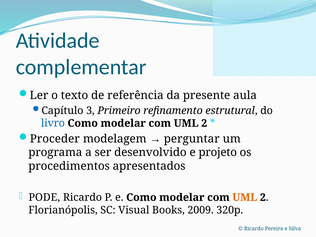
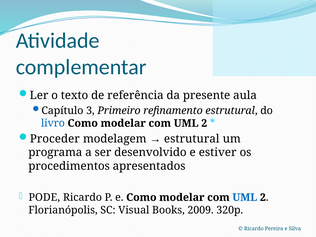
perguntar at (192, 139): perguntar -> estrutural
projeto: projeto -> estiver
UML at (245, 197) colour: orange -> blue
